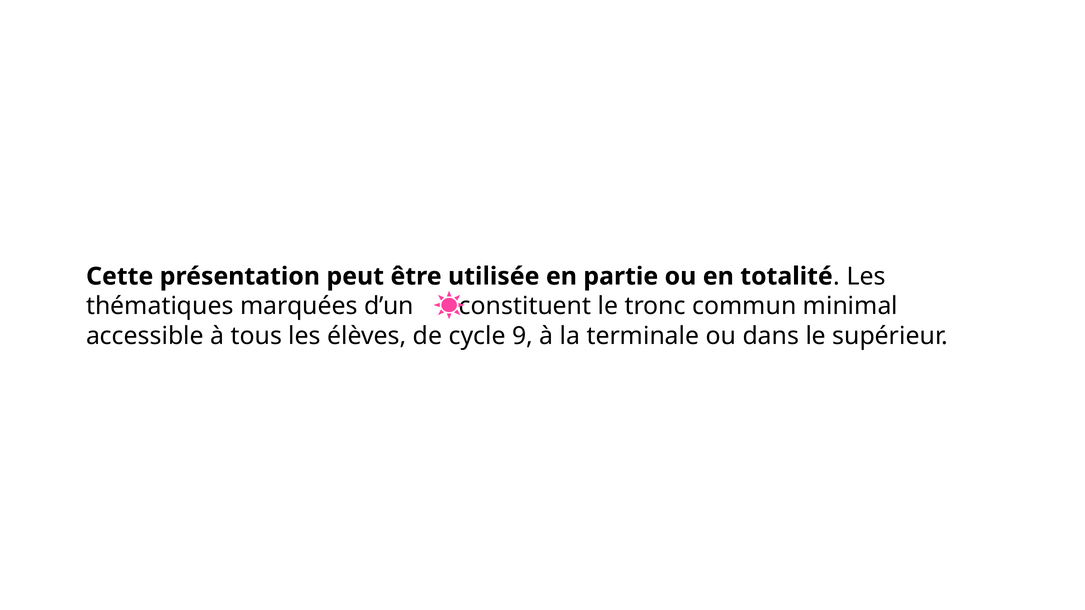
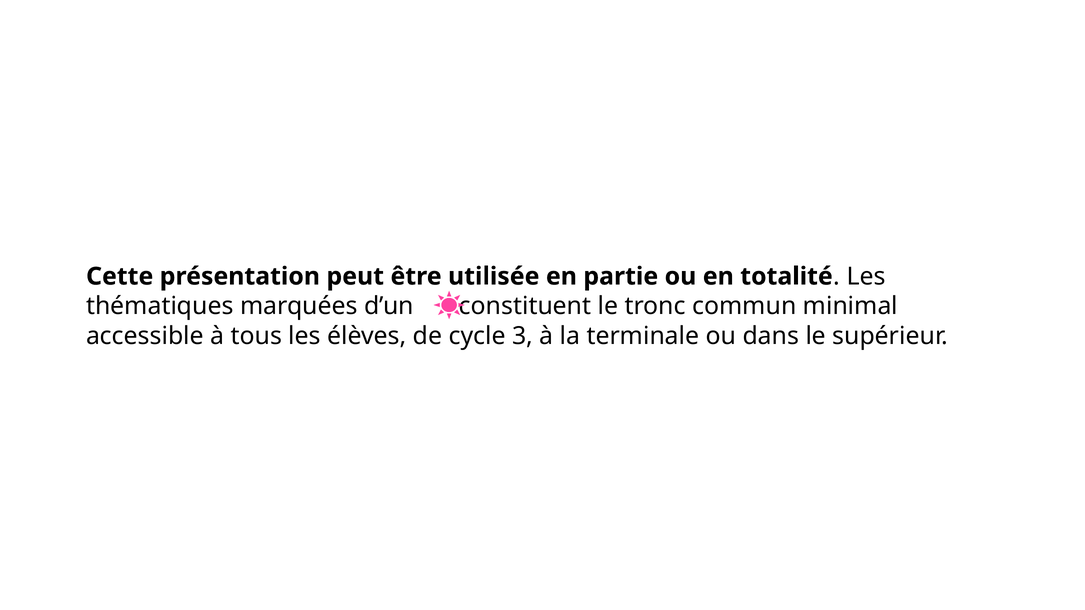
9: 9 -> 3
